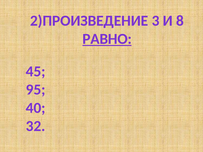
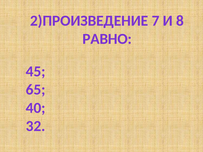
3: 3 -> 7
РАВНО underline: present -> none
95: 95 -> 65
